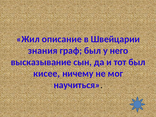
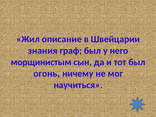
высказывание: высказывание -> морщинистым
кисее: кисее -> огонь
